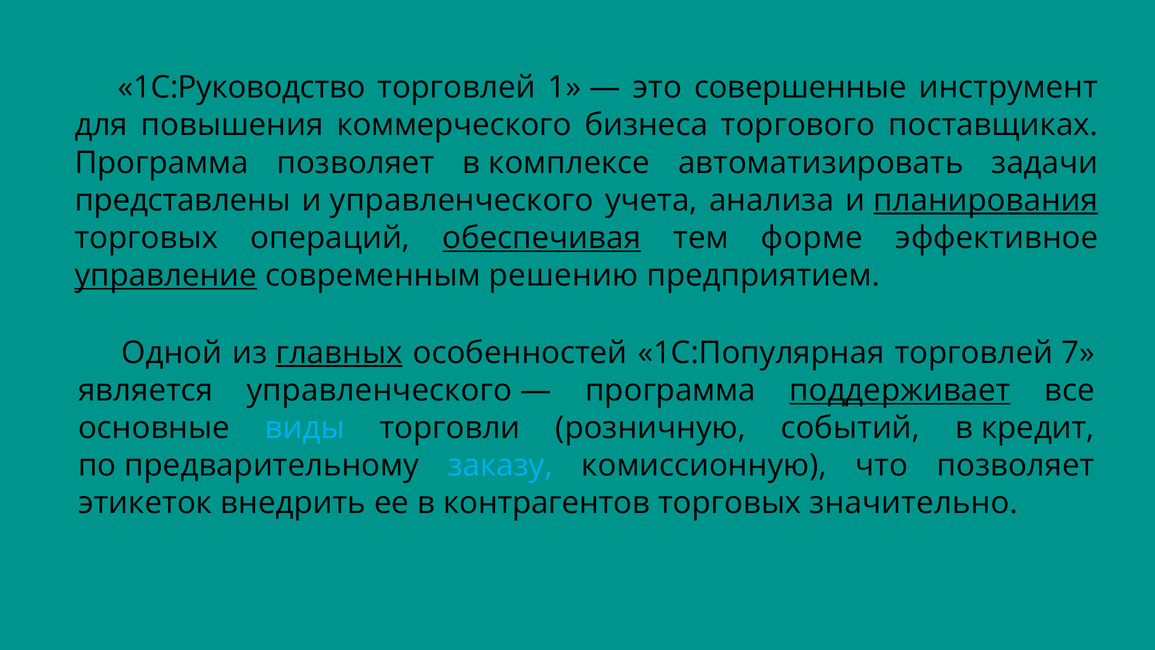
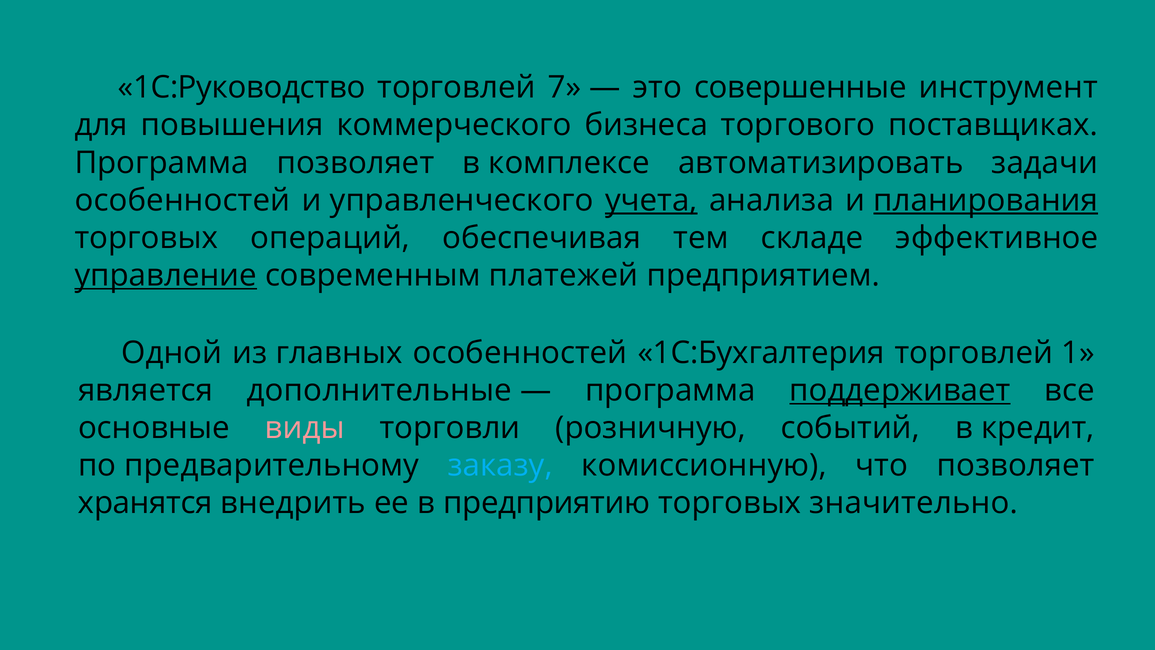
1: 1 -> 7
представлены at (183, 200): представлены -> особенностей
учета underline: none -> present
обеспечивая underline: present -> none
форме: форме -> складе
решению: решению -> платежей
главных underline: present -> none
1С:Популярная: 1С:Популярная -> 1С:Бухгалтерия
7: 7 -> 1
является управленческого: управленческого -> дополнительные
виды colour: light blue -> pink
этикеток: этикеток -> хранятся
контрагентов: контрагентов -> предприятию
